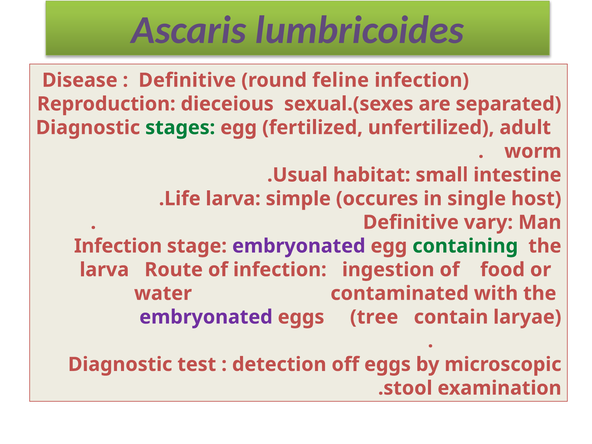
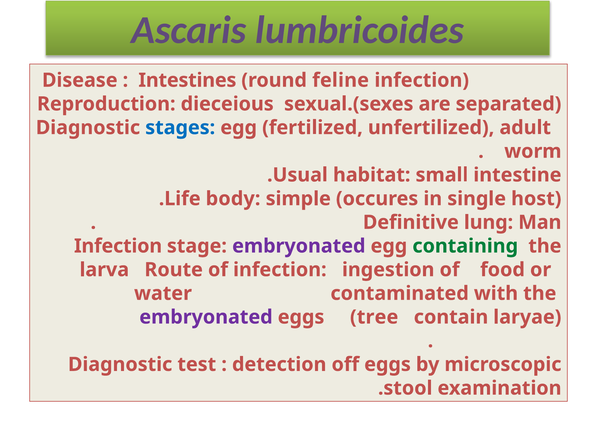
Definitive at (187, 80): Definitive -> Intestines
stages colour: green -> blue
Life larva: larva -> body
vary: vary -> lung
